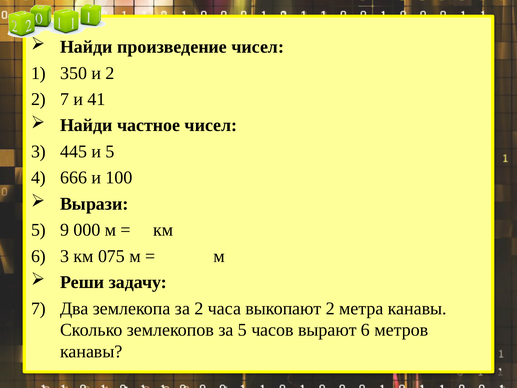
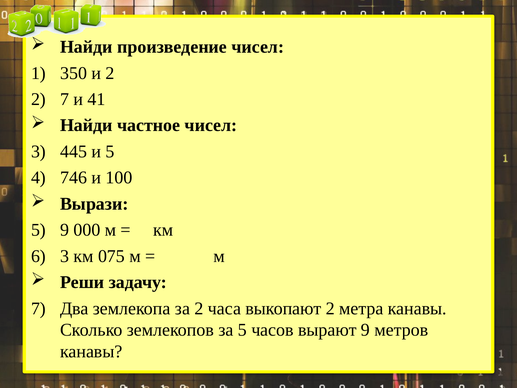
666: 666 -> 746
вырают 6: 6 -> 9
